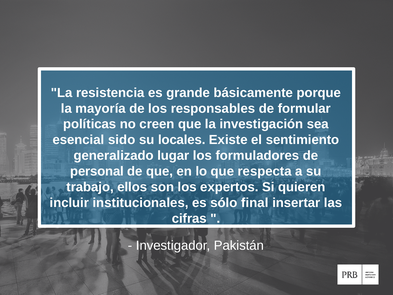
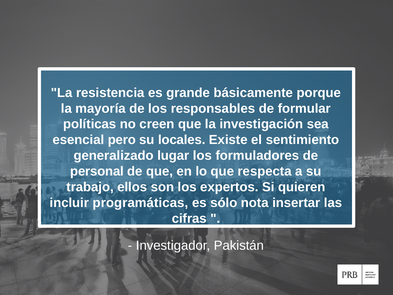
sido: sido -> pero
institucionales: institucionales -> programáticas
final: final -> nota
